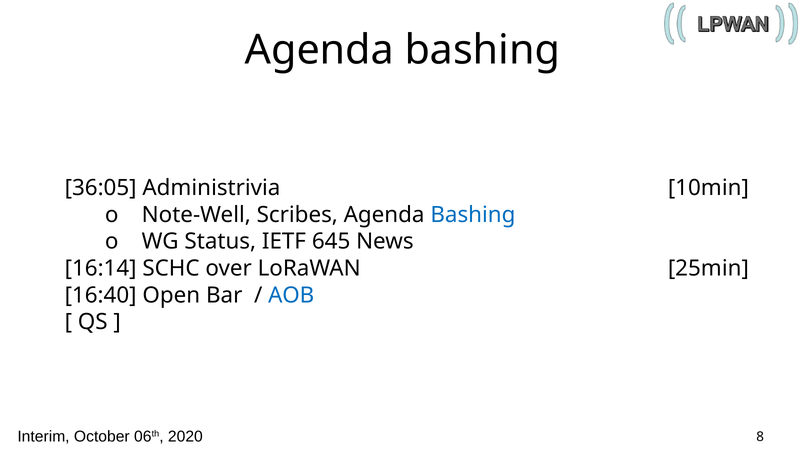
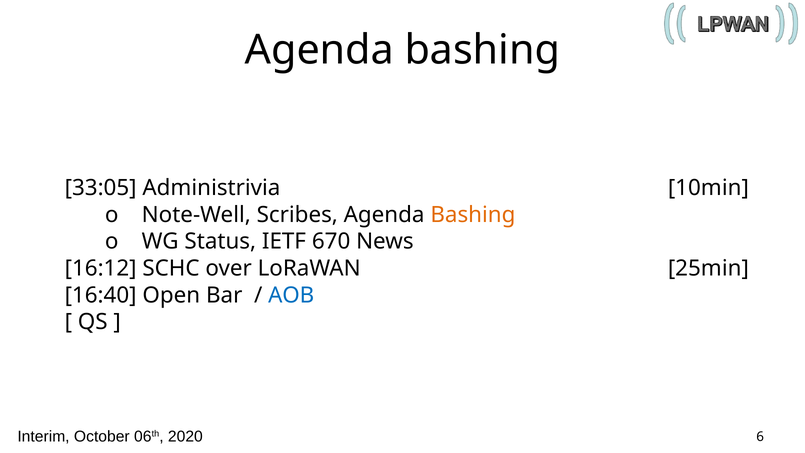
36:05: 36:05 -> 33:05
Bashing at (473, 215) colour: blue -> orange
645: 645 -> 670
16:14: 16:14 -> 16:12
8: 8 -> 6
